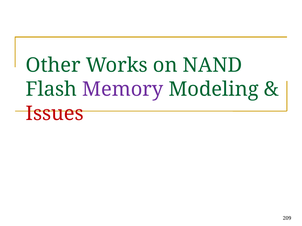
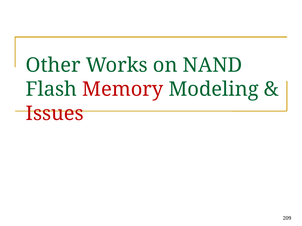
Memory colour: purple -> red
